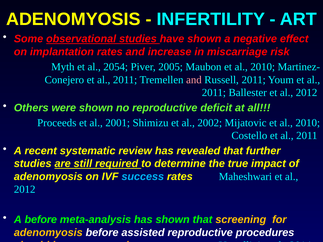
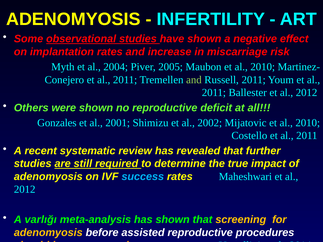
2054: 2054 -> 2004
and at (194, 80) colour: pink -> light green
Proceeds: Proceeds -> Gonzales
A before: before -> varlığı
